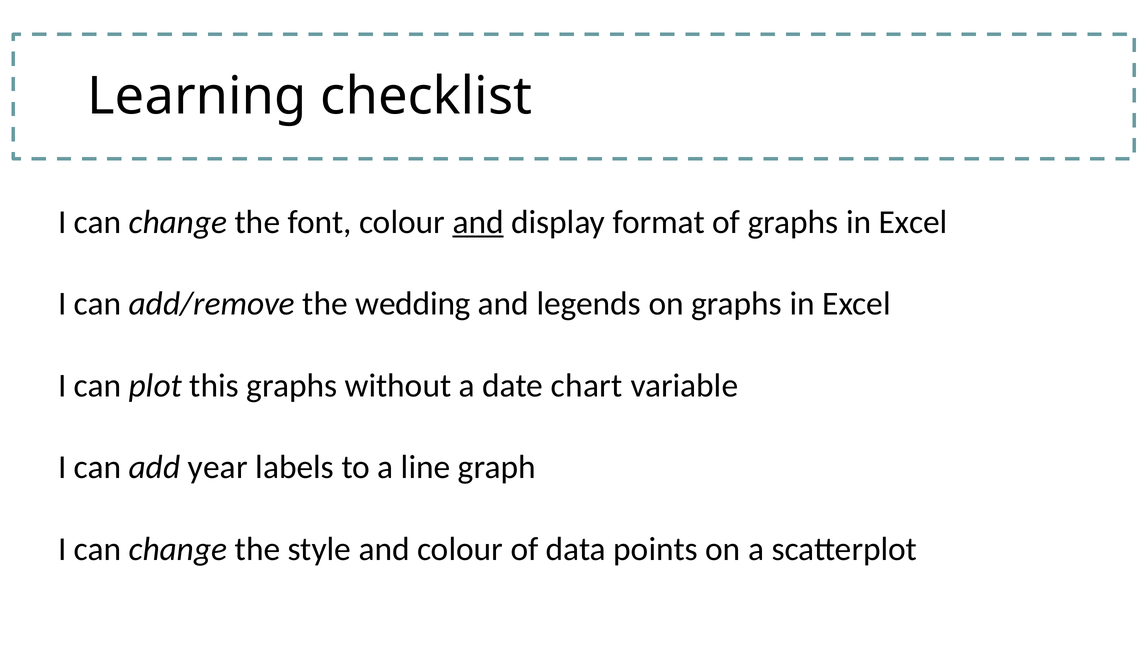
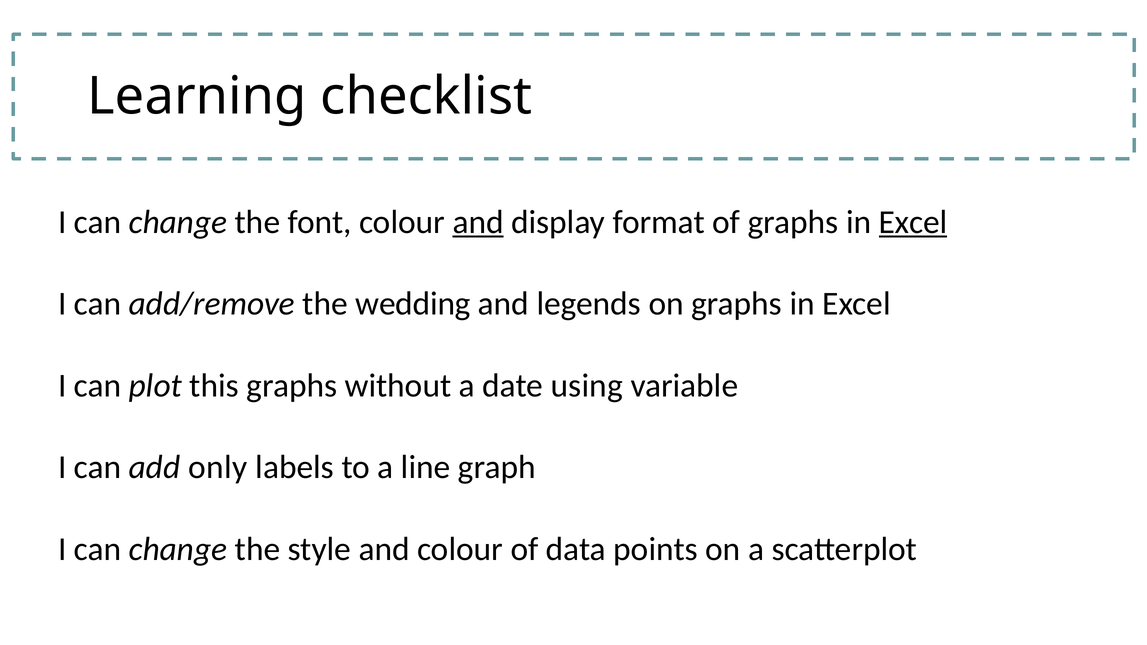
Excel at (913, 222) underline: none -> present
chart: chart -> using
year: year -> only
